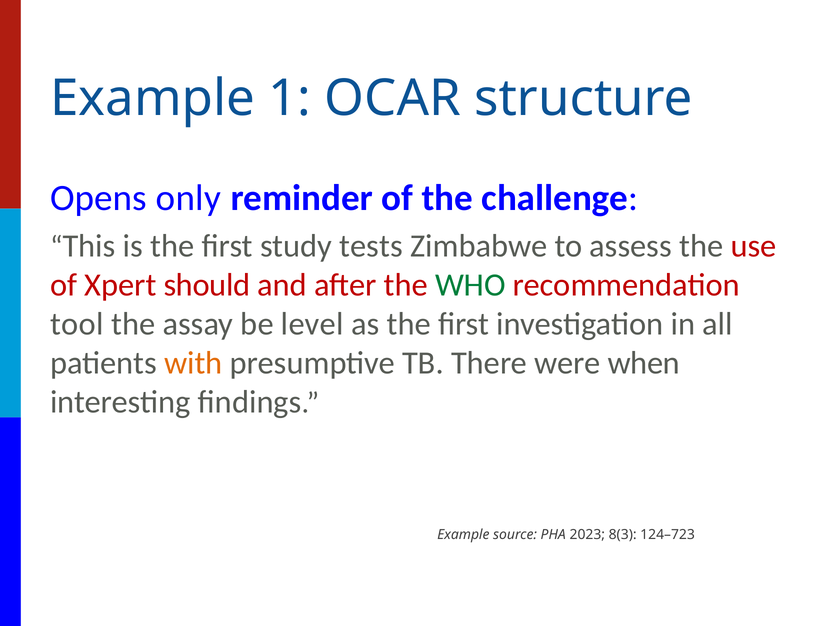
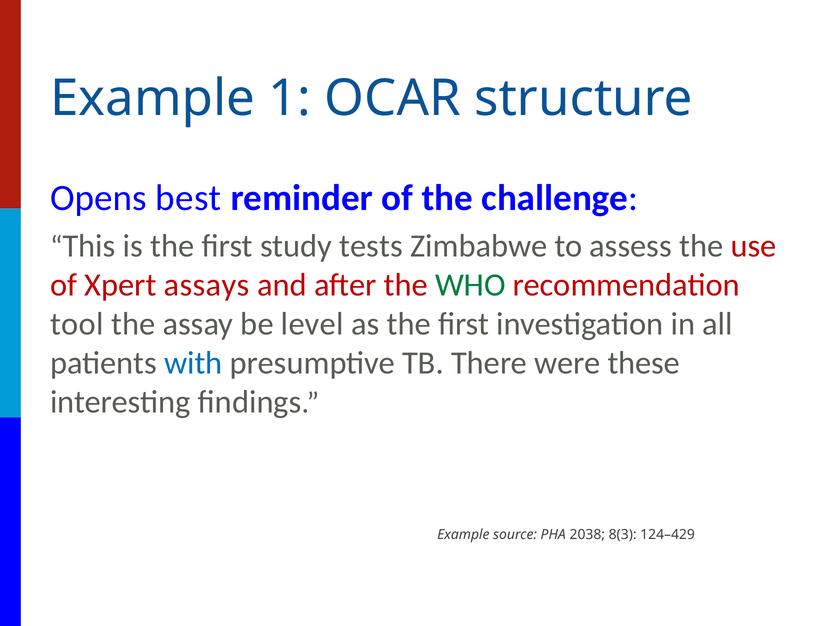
only: only -> best
should: should -> assays
with colour: orange -> blue
when: when -> these
2023: 2023 -> 2038
124–723: 124–723 -> 124–429
